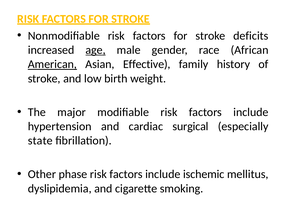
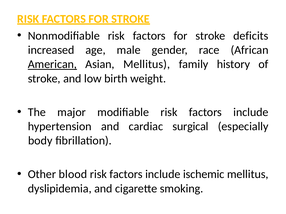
age underline: present -> none
Asian Effective: Effective -> Mellitus
state: state -> body
phase: phase -> blood
